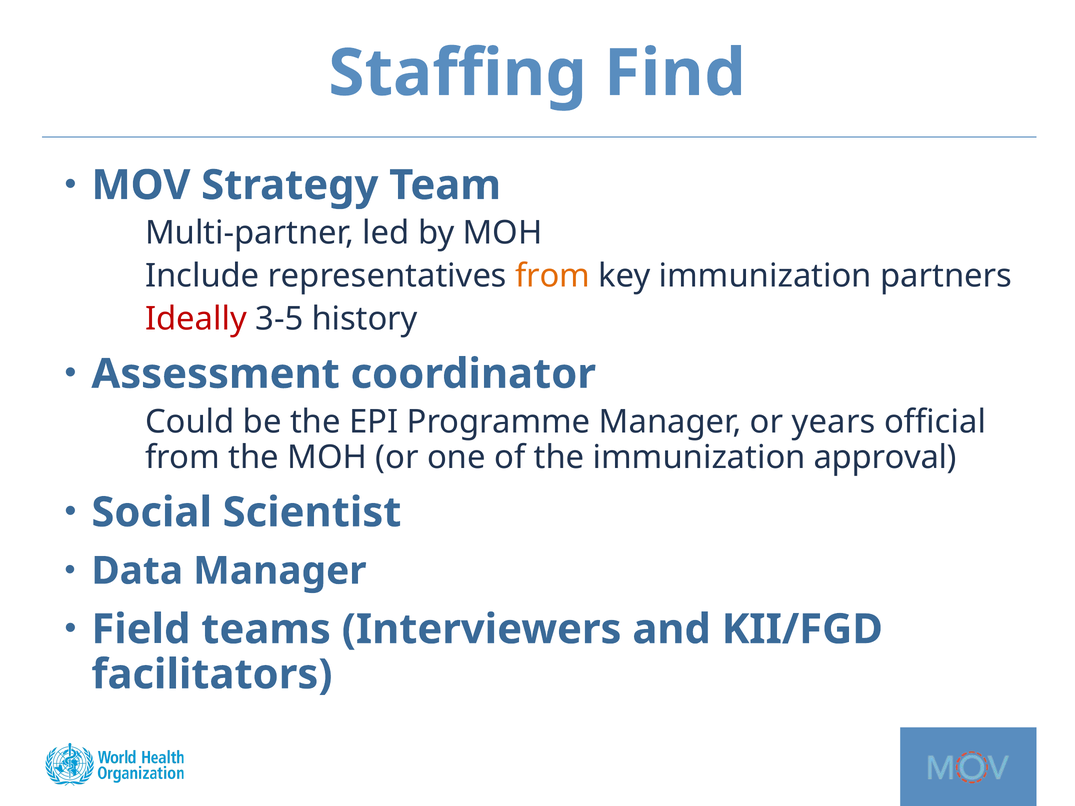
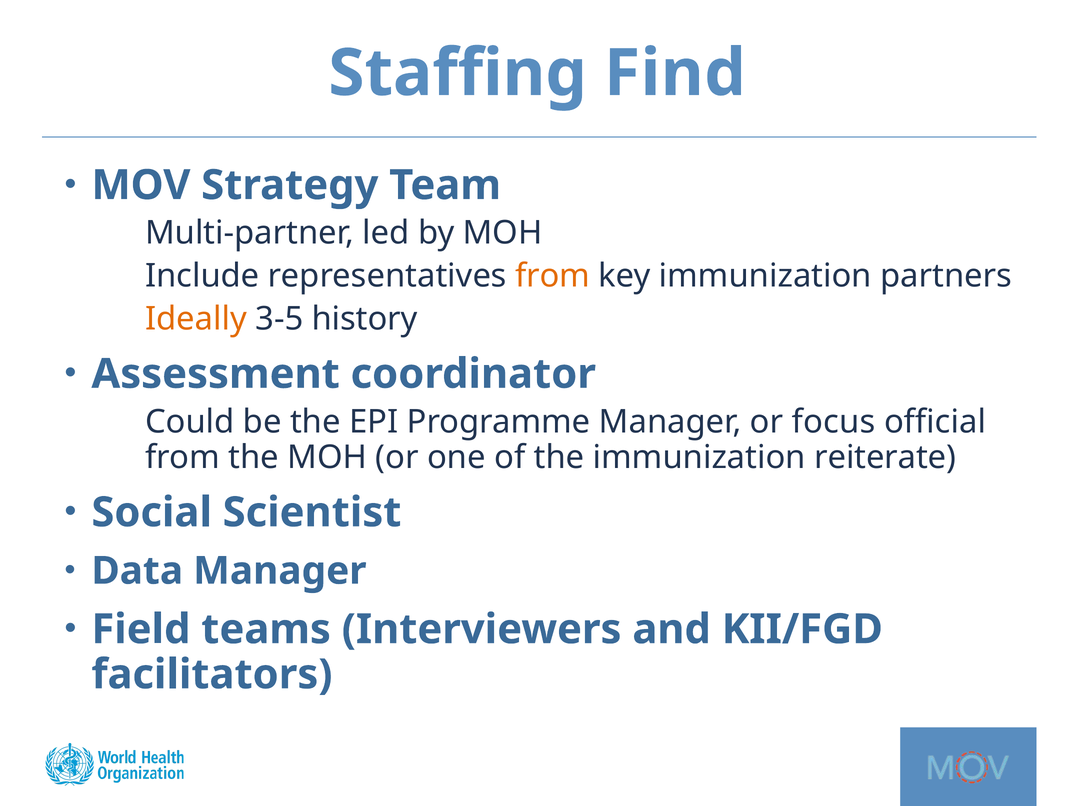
Ideally colour: red -> orange
years: years -> focus
approval: approval -> reiterate
